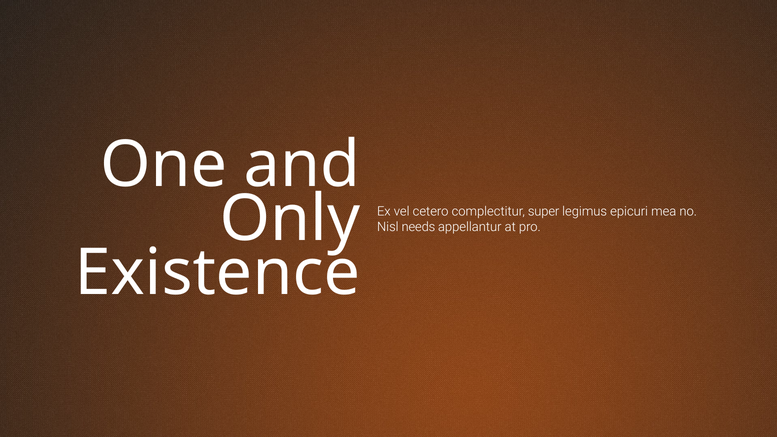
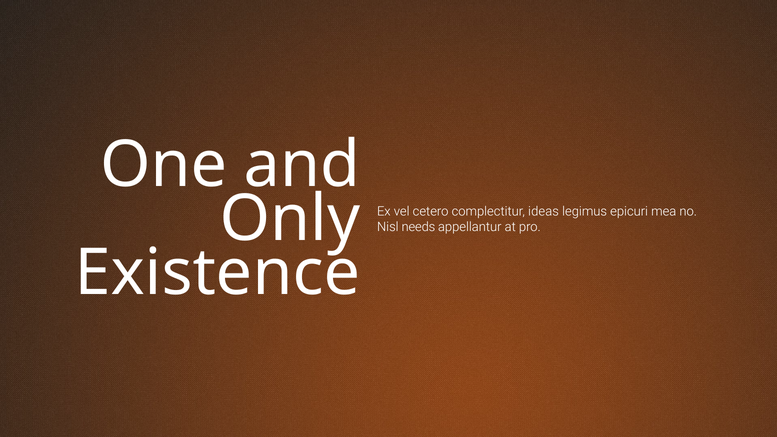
super: super -> ideas
